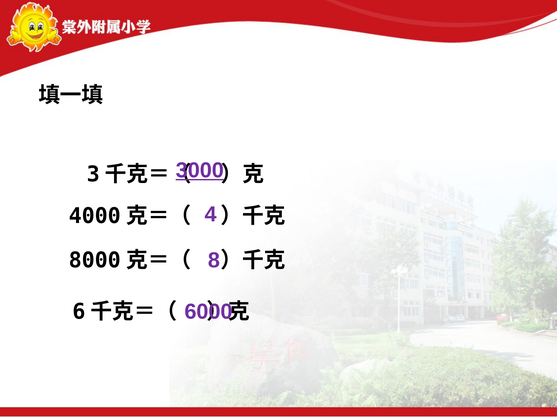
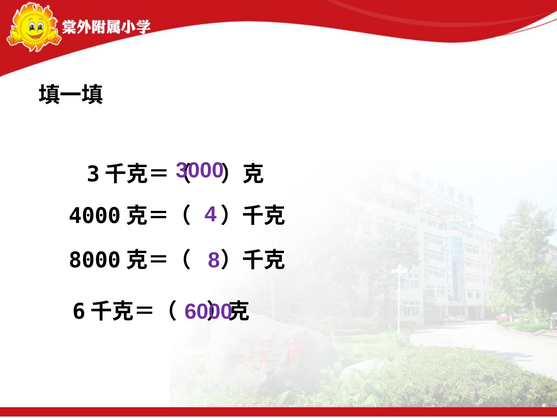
3000 underline: present -> none
